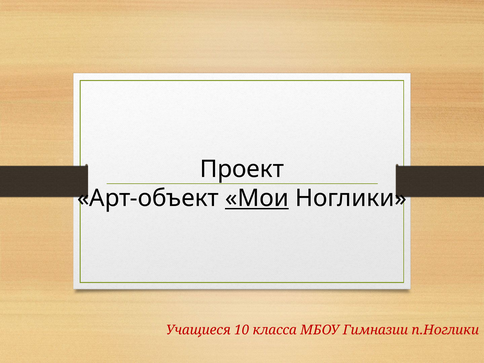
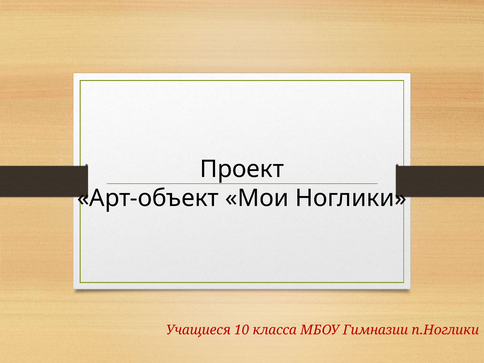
Мои underline: present -> none
